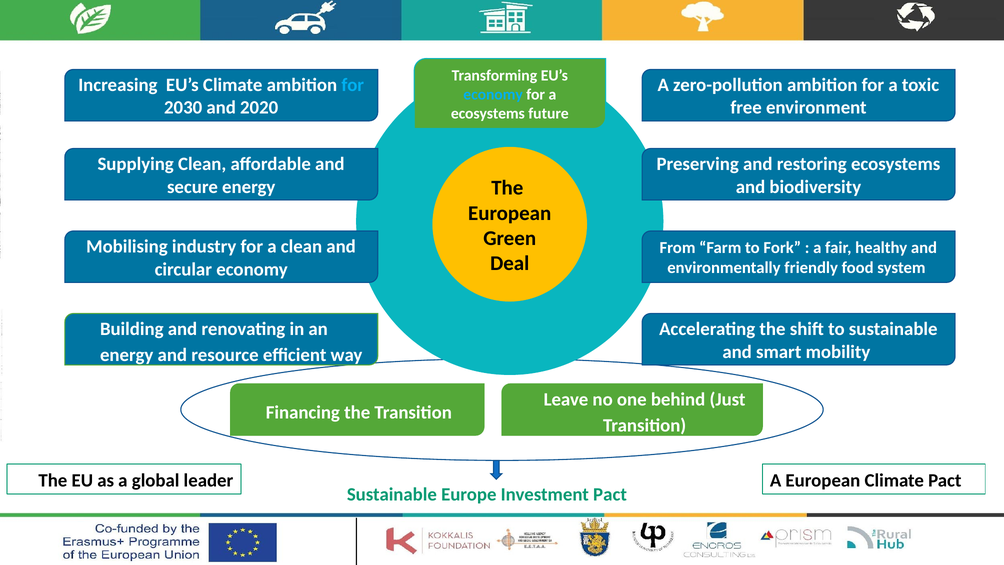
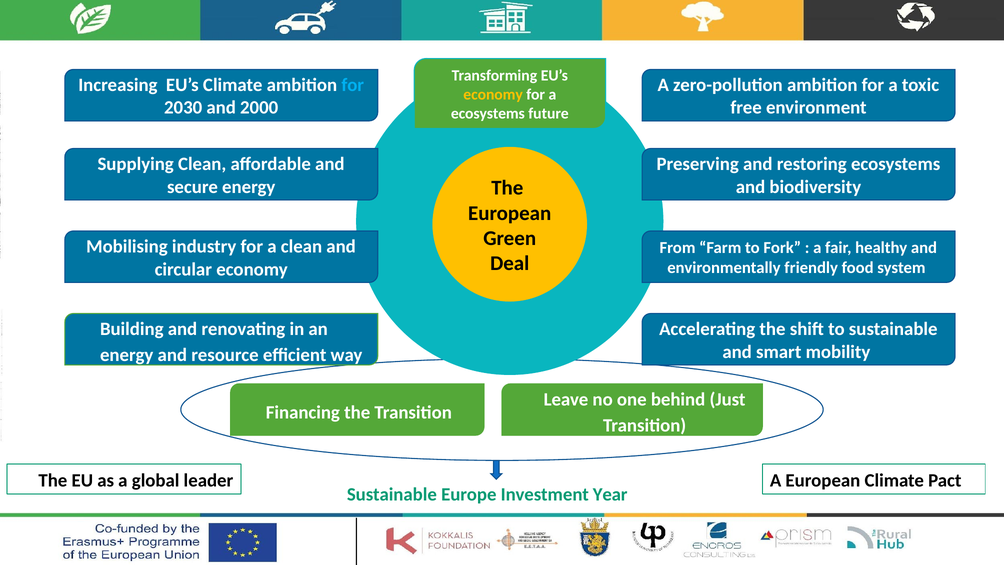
economy at (493, 95) colour: light blue -> yellow
2020: 2020 -> 2000
Investment Pact: Pact -> Year
